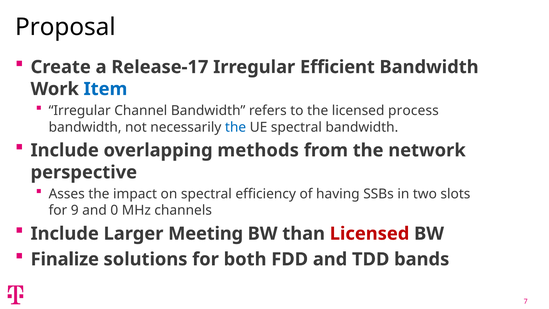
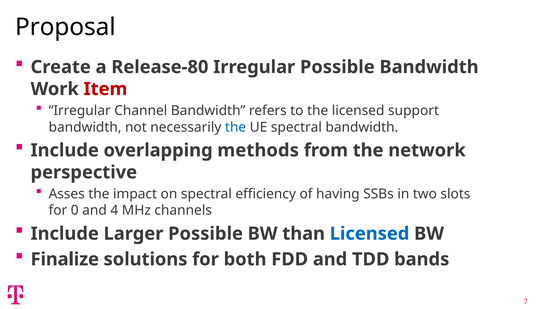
Release-17: Release-17 -> Release-80
Irregular Efficient: Efficient -> Possible
Item colour: blue -> red
process: process -> support
9: 9 -> 0
0: 0 -> 4
Larger Meeting: Meeting -> Possible
Licensed at (370, 234) colour: red -> blue
